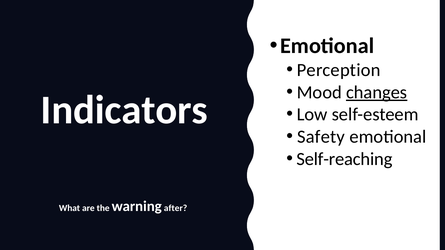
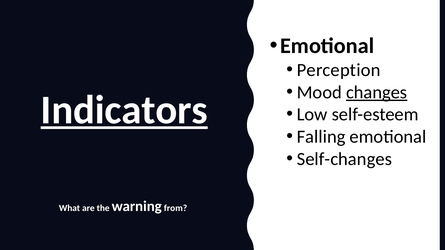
Indicators underline: none -> present
Safety: Safety -> Falling
Self-reaching: Self-reaching -> Self-changes
after: after -> from
